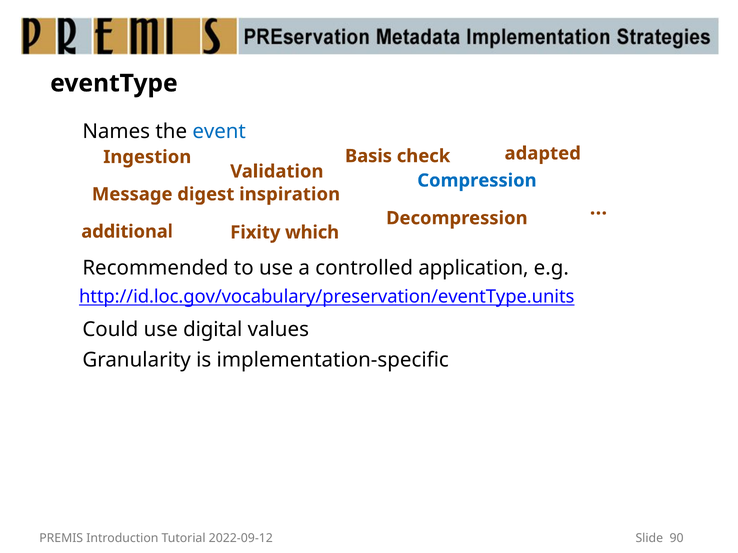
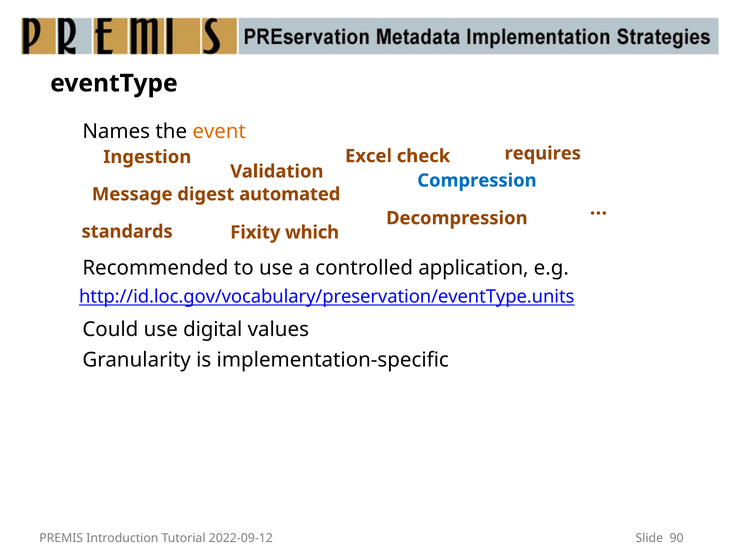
event colour: blue -> orange
adapted: adapted -> requires
Basis: Basis -> Excel
inspiration: inspiration -> automated
additional: additional -> standards
